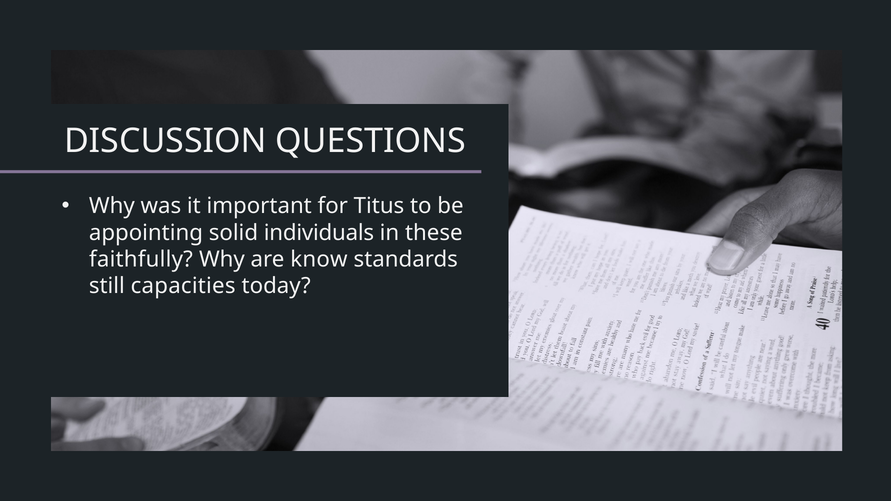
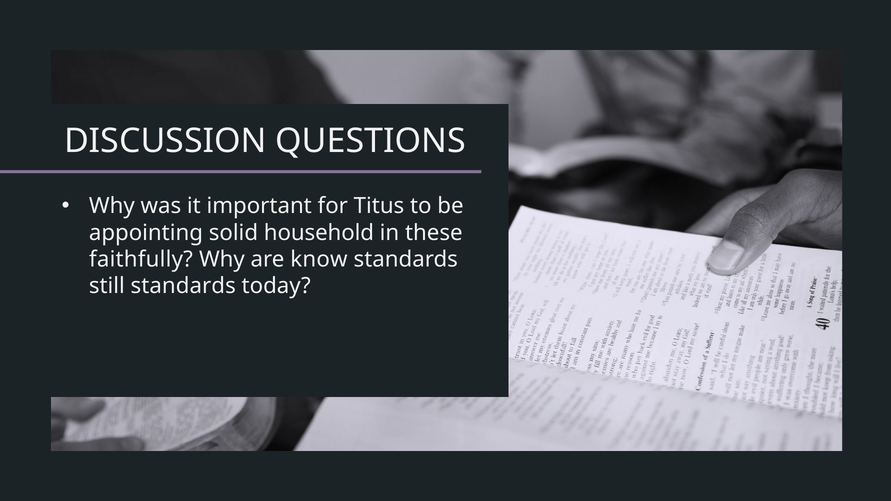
individuals: individuals -> household
still capacities: capacities -> standards
